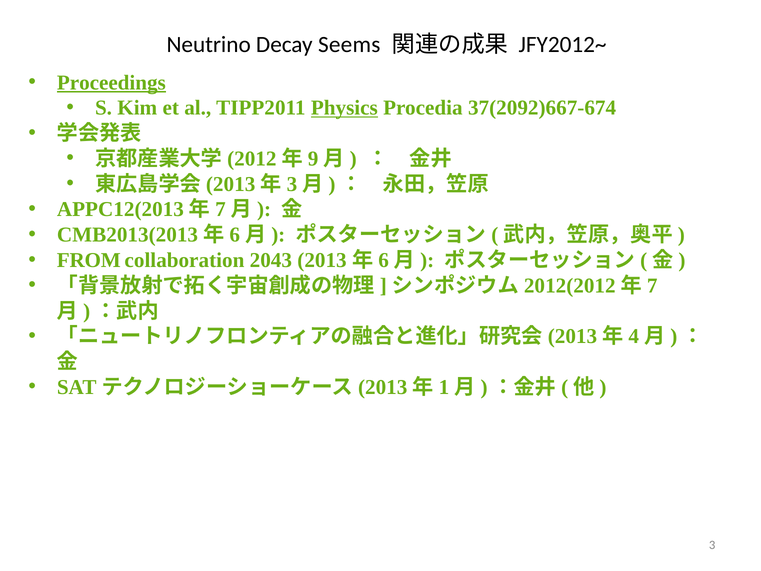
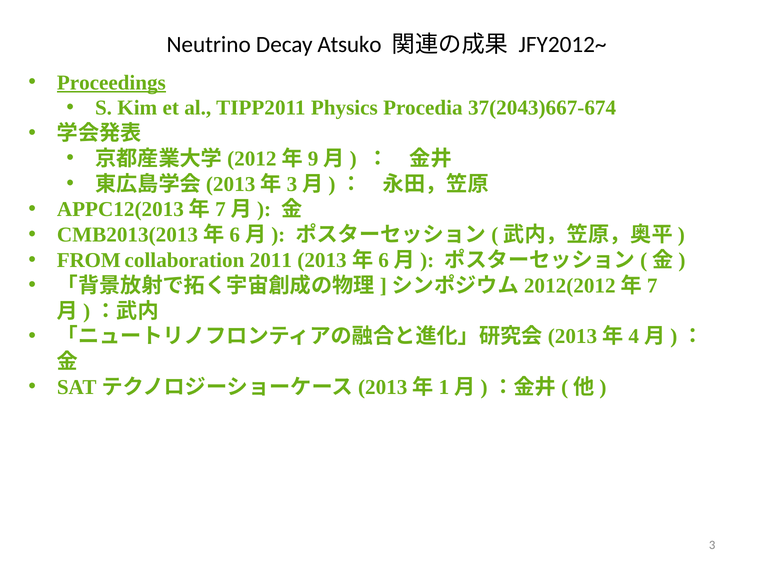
Seems: Seems -> Atsuko
Physics underline: present -> none
37(2092)667-674: 37(2092)667-674 -> 37(2043)667-674
2043: 2043 -> 2011
